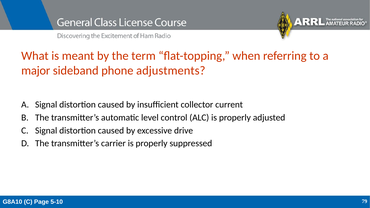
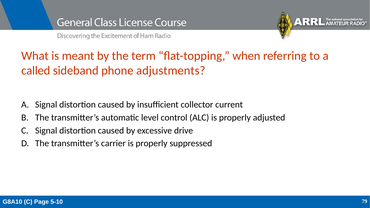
major: major -> called
